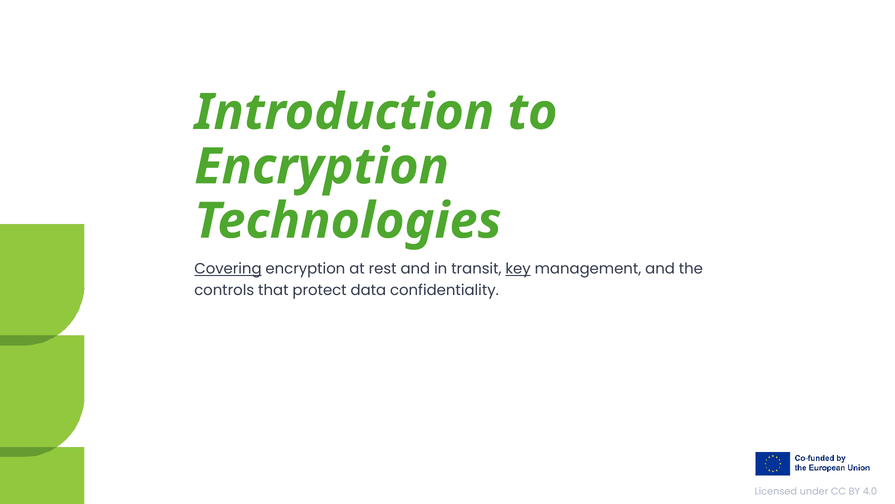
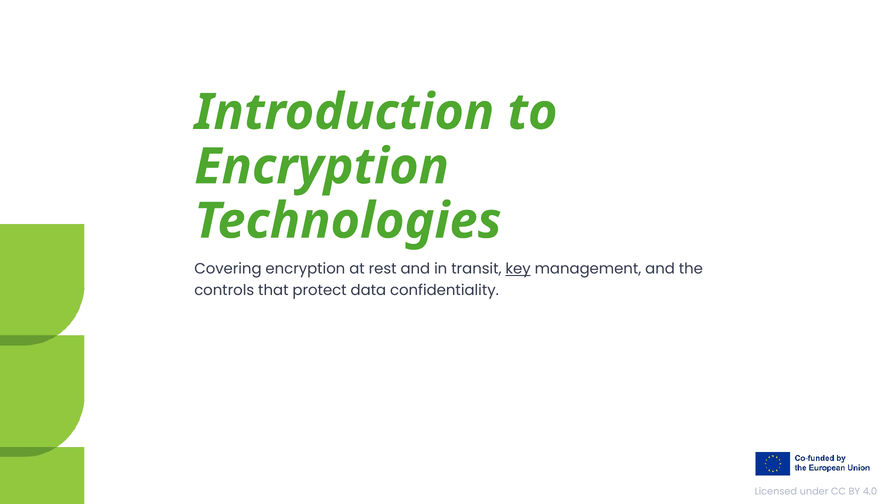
Covering underline: present -> none
